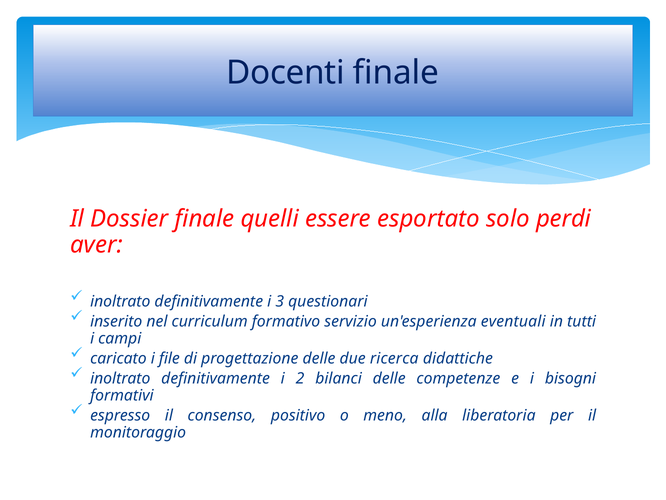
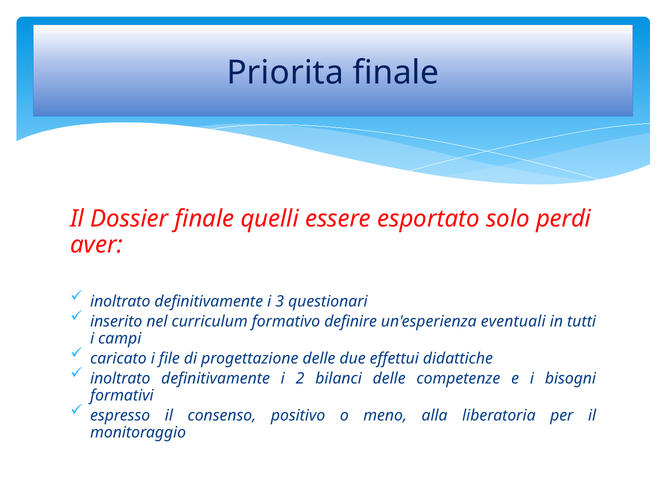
Docenti: Docenti -> Priorita
servizio: servizio -> definire
ricerca: ricerca -> effettui
